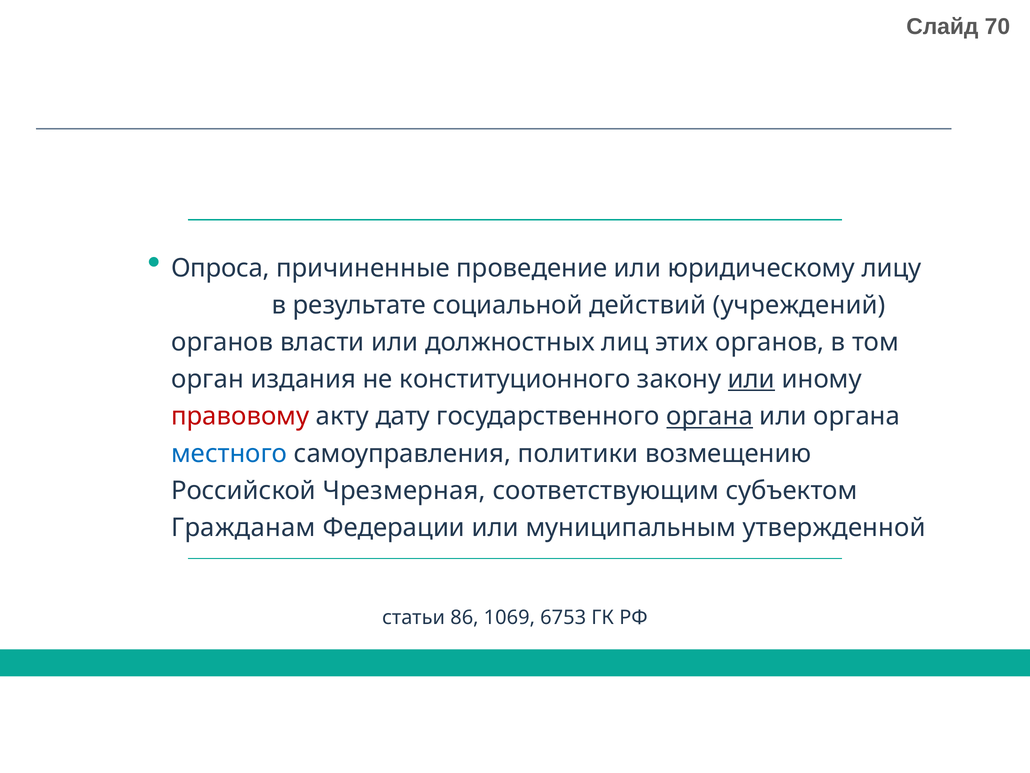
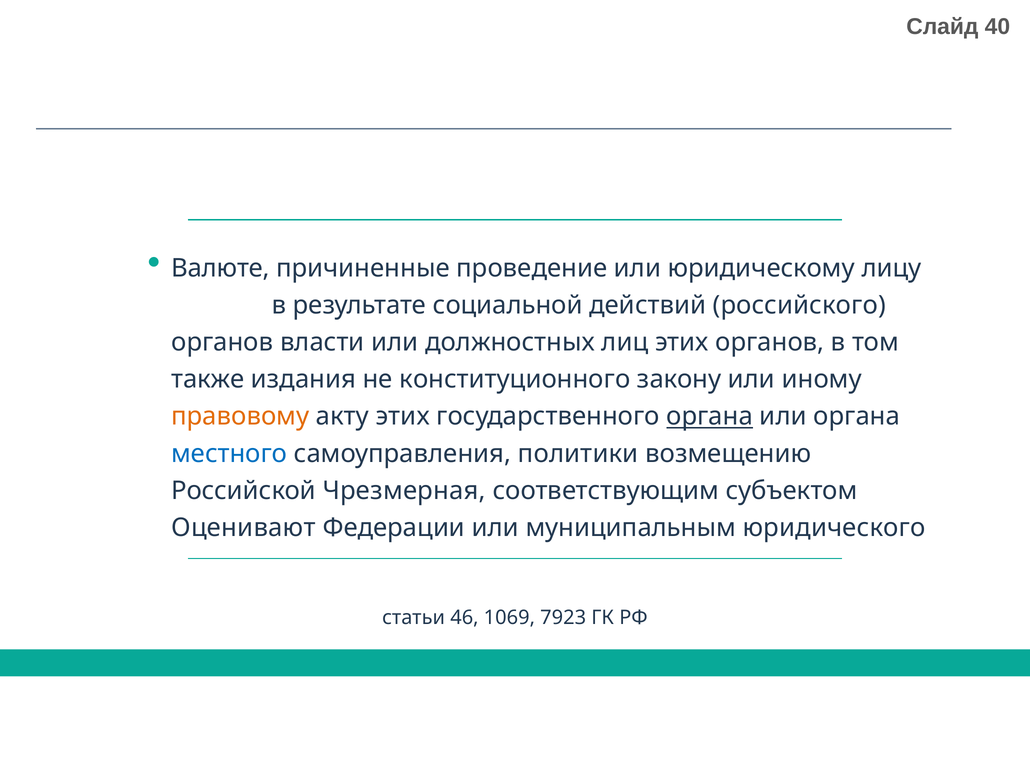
70: 70 -> 40
Опроса: Опроса -> Валюте
учреждений: учреждений -> российского
орган: орган -> также
или at (751, 379) underline: present -> none
правовому colour: red -> orange
акту дату: дату -> этих
Гражданам: Гражданам -> Оценивают
утвержденной: утвержденной -> юридического
86: 86 -> 46
6753: 6753 -> 7923
